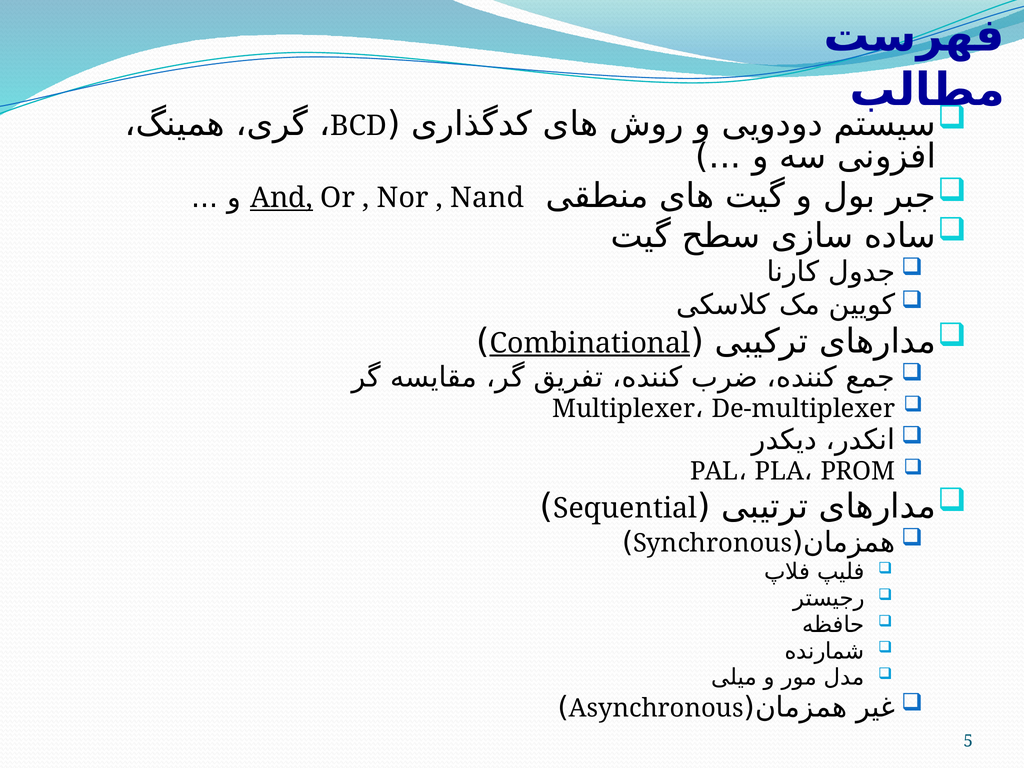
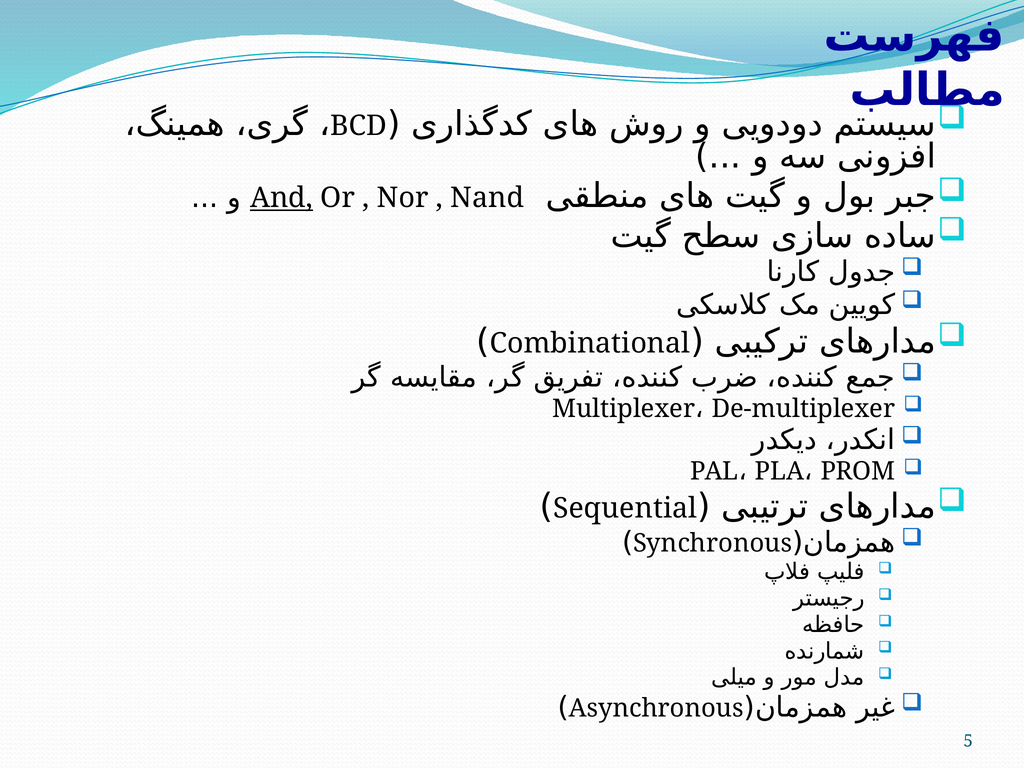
Combinational underline: present -> none
